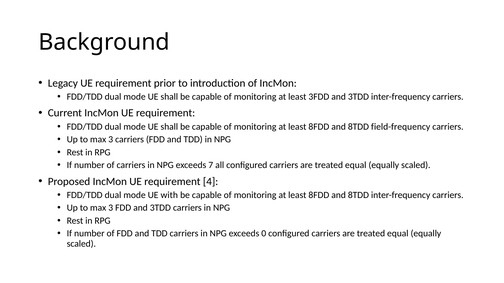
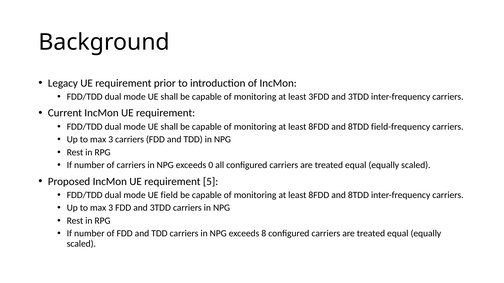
7: 7 -> 0
4: 4 -> 5
with: with -> field
0: 0 -> 8
